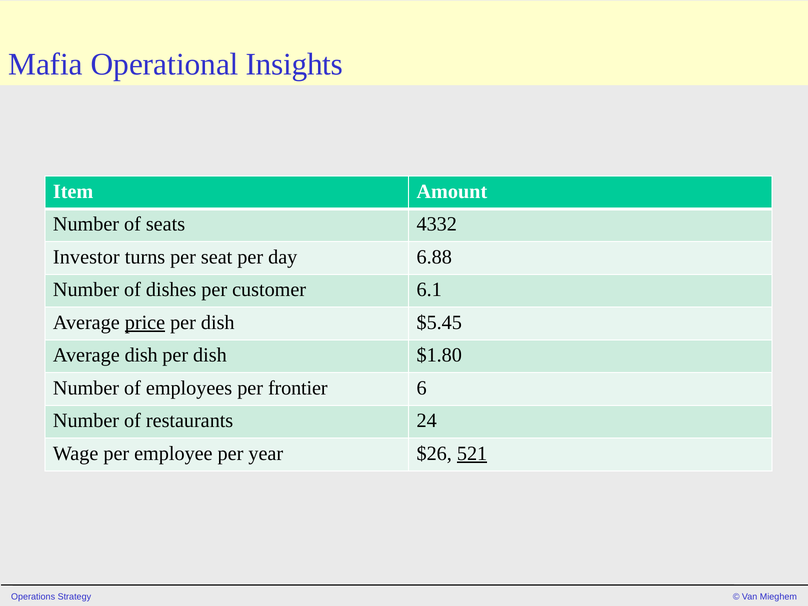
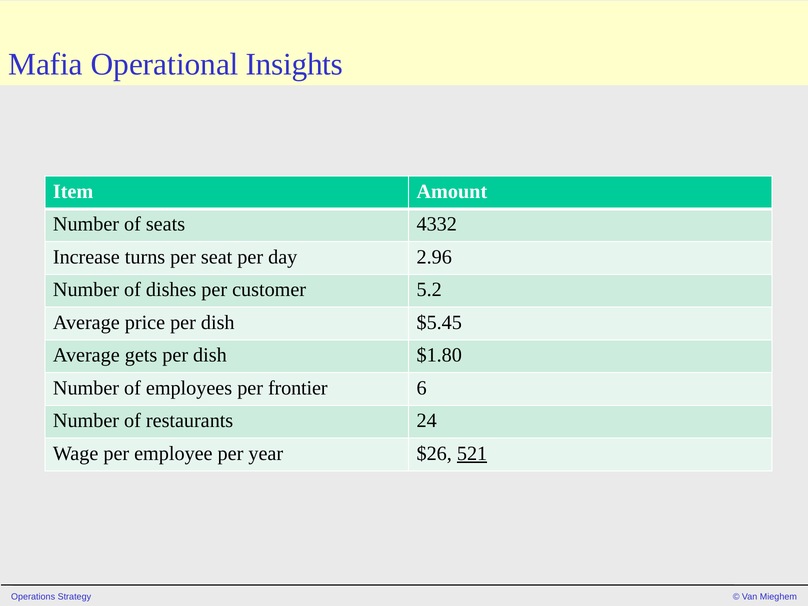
Investor: Investor -> Increase
6.88: 6.88 -> 2.96
6.1: 6.1 -> 5.2
price underline: present -> none
Average dish: dish -> gets
